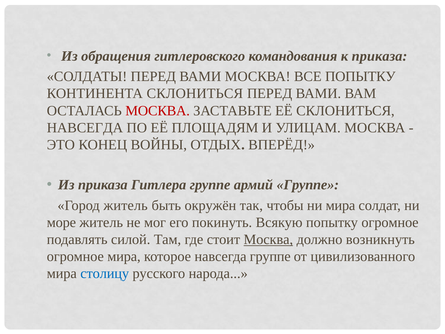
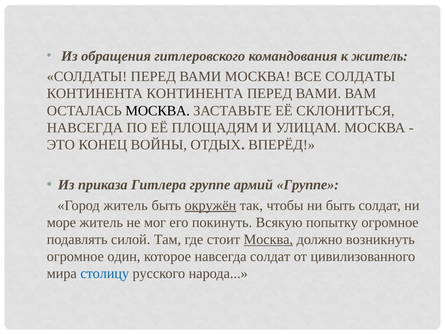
к приказа: приказа -> житель
ВСЕ ПОПЫТКУ: ПОПЫТКУ -> СОЛДАТЫ
КОНТИНЕНТА СКЛОНИТЬСЯ: СКЛОНИТЬСЯ -> КОНТИНЕНТА
МОСКВА at (158, 111) colour: red -> black
окружён underline: none -> present
ни мира: мира -> быть
огромное мира: мира -> один
навсегда группе: группе -> солдат
